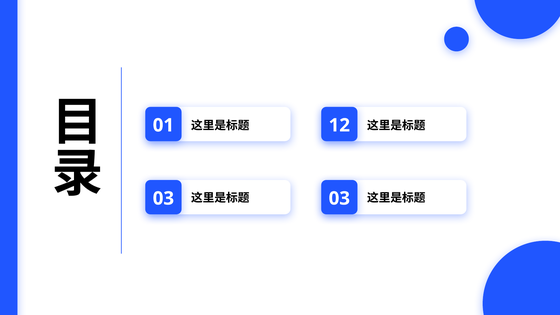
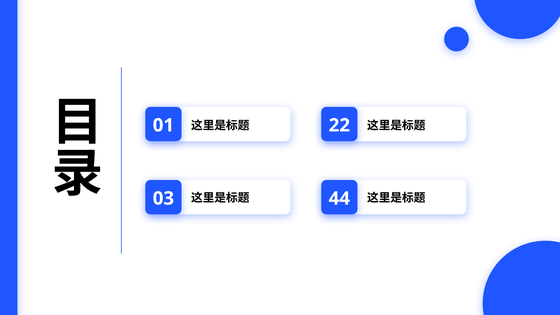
12: 12 -> 22
03 at (339, 198): 03 -> 44
